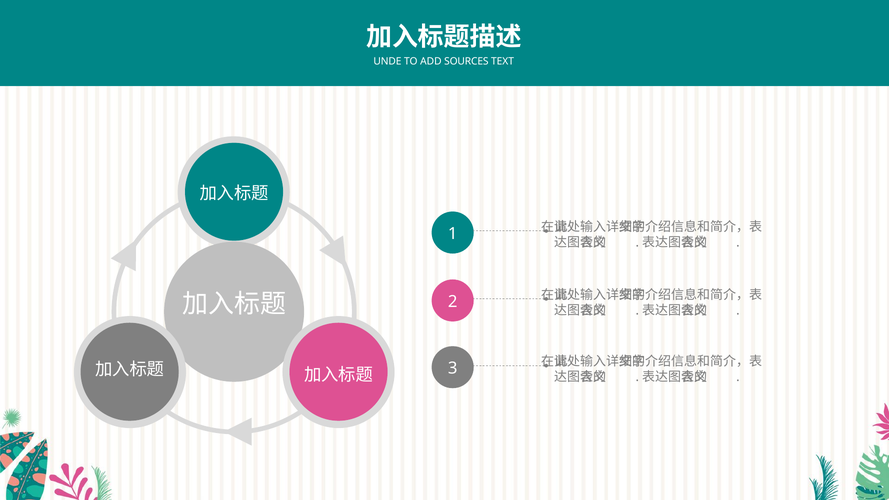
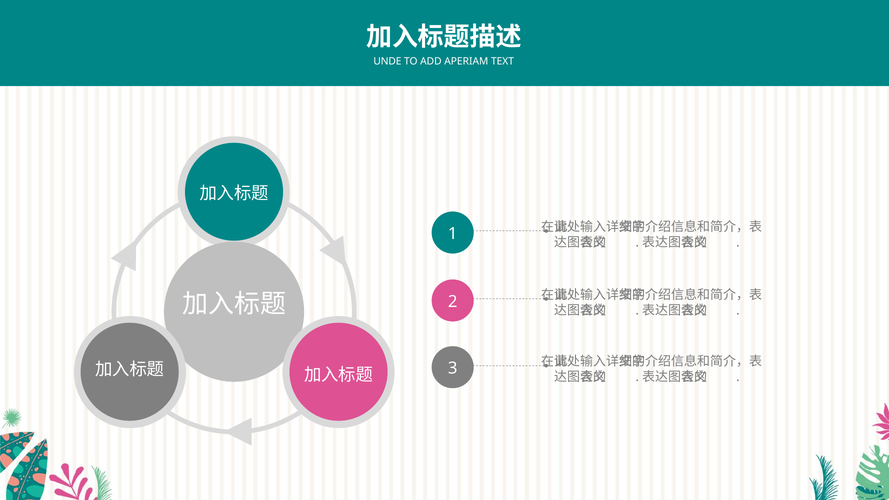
SOURCES: SOURCES -> APERIAM
